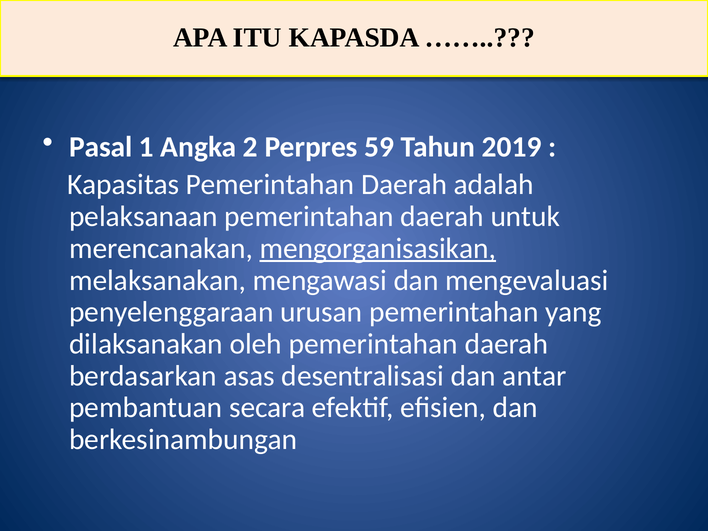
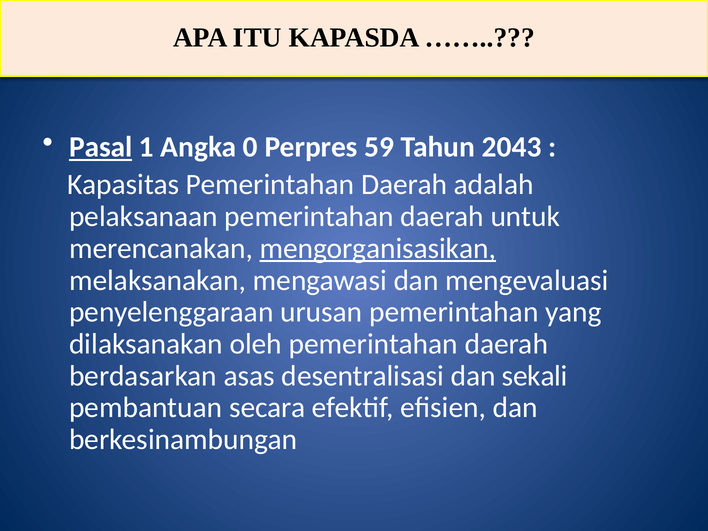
Pasal underline: none -> present
2: 2 -> 0
2019: 2019 -> 2043
antar: antar -> sekali
